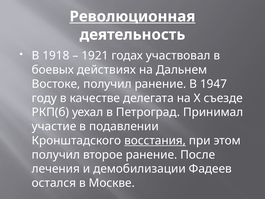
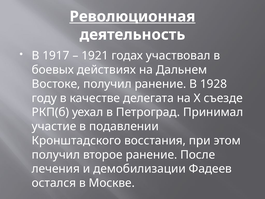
1918: 1918 -> 1917
1947: 1947 -> 1928
восстания underline: present -> none
